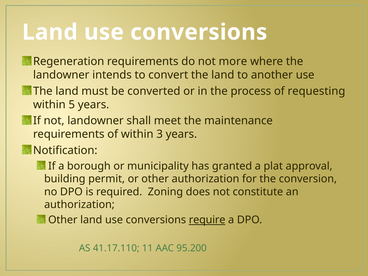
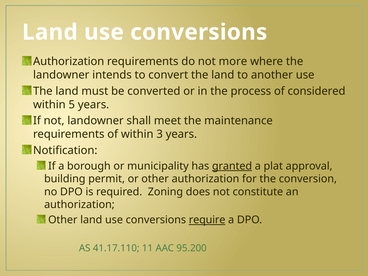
Regeneration at (69, 62): Regeneration -> Authorization
requesting: requesting -> considered
granted underline: none -> present
